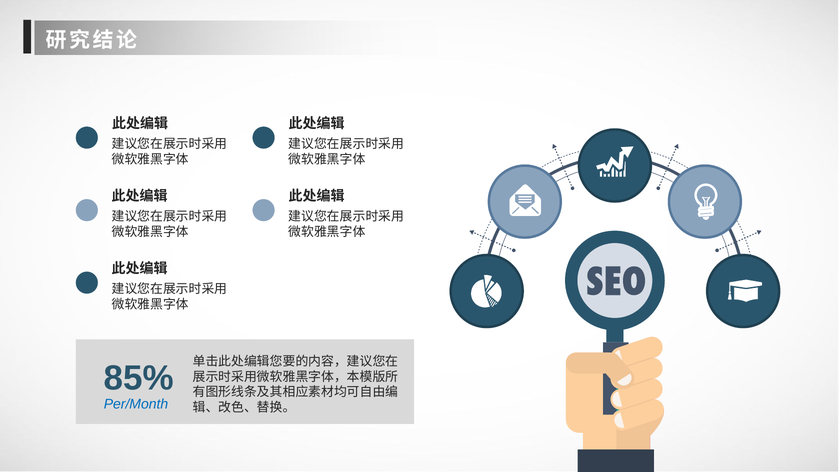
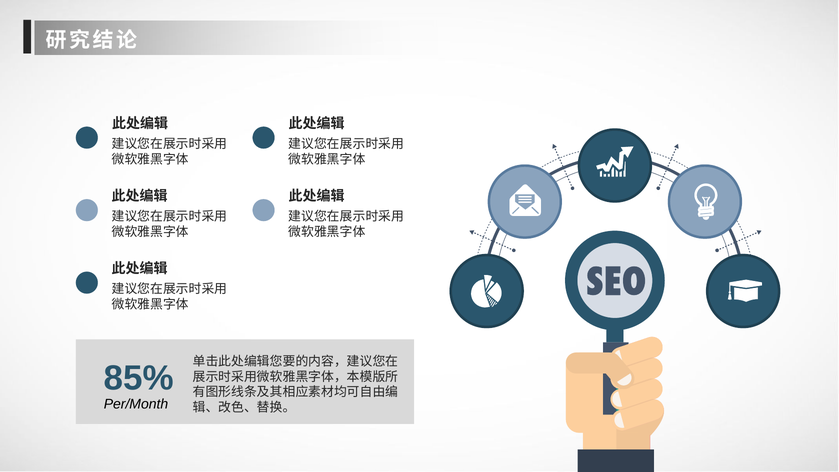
Per/Month colour: blue -> black
